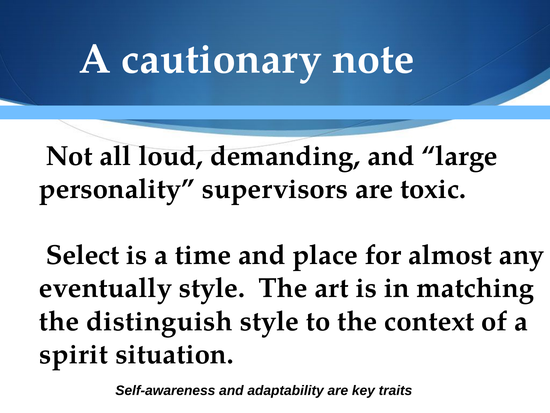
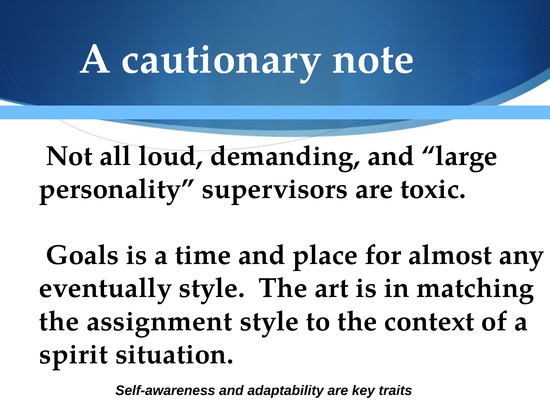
Select: Select -> Goals
distinguish: distinguish -> assignment
